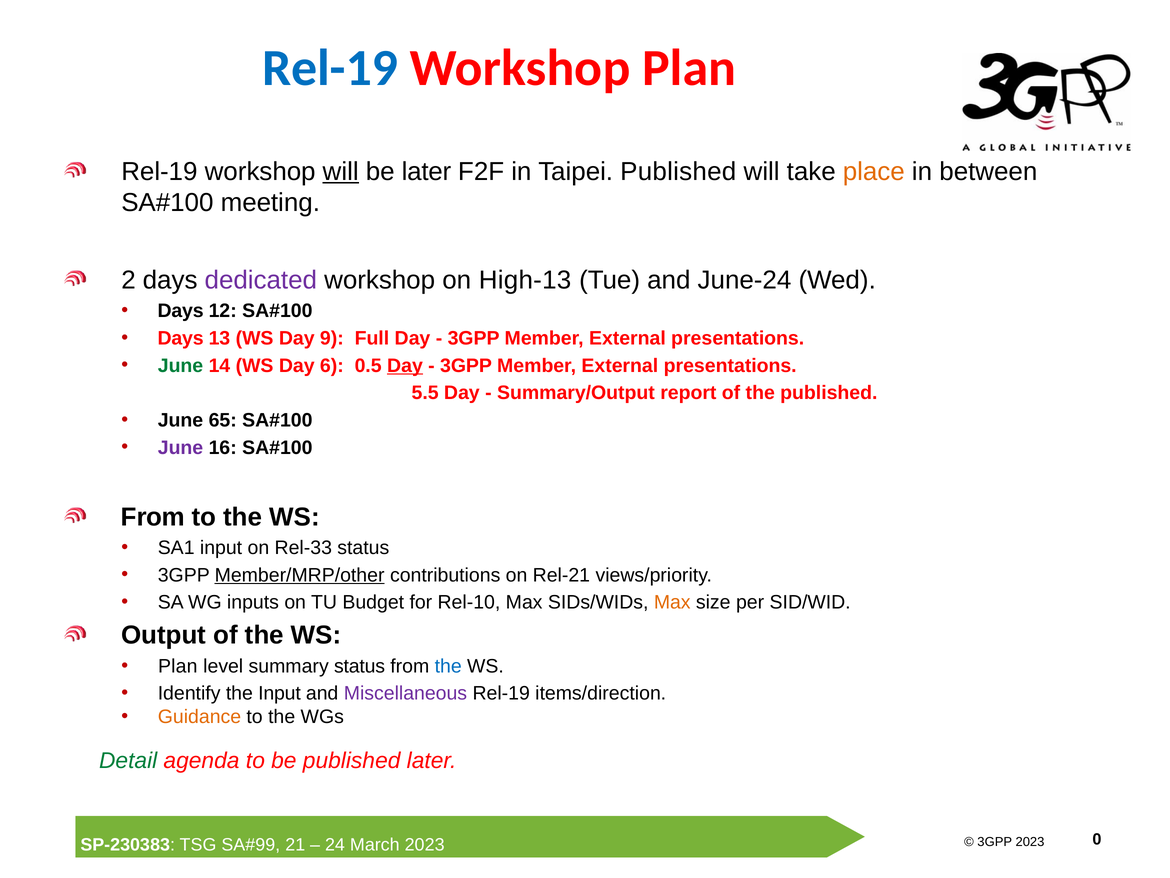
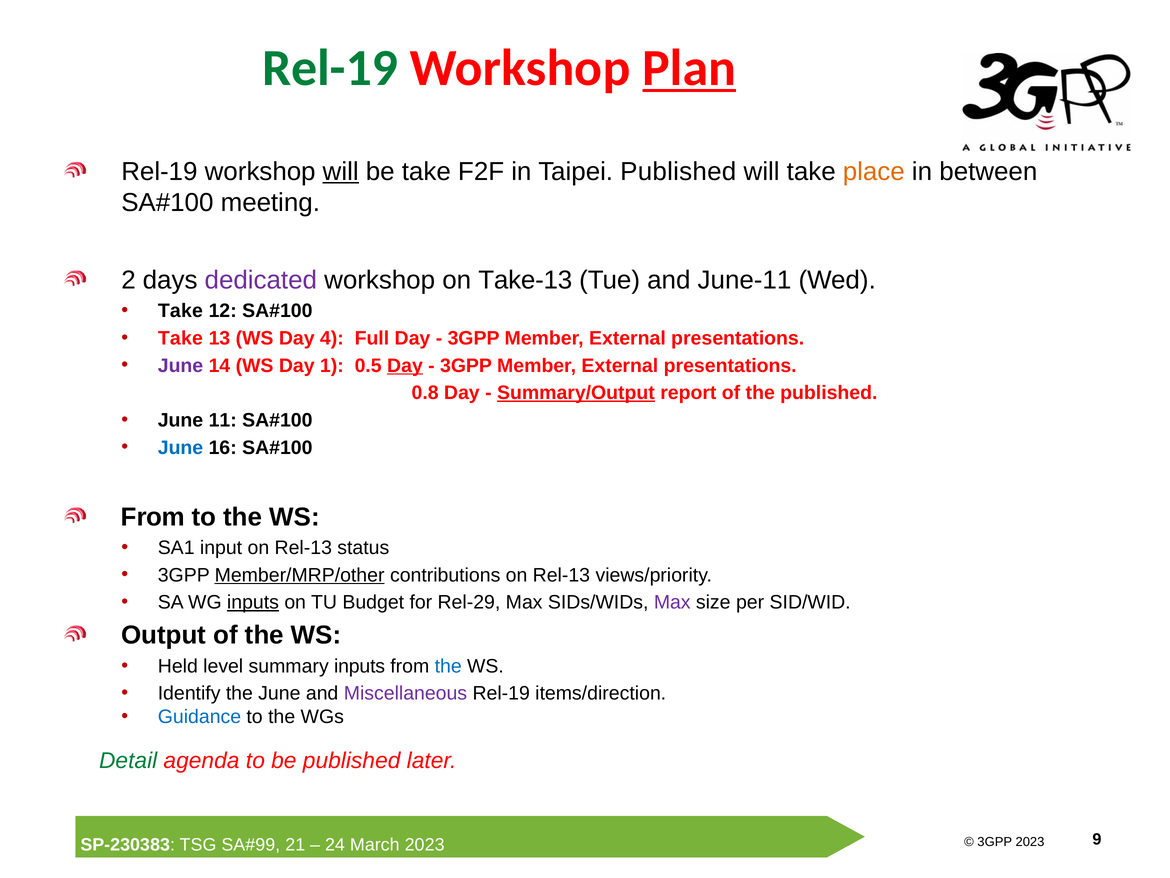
Rel-19 at (330, 68) colour: blue -> green
Plan at (689, 68) underline: none -> present
be later: later -> take
High-13: High-13 -> Take-13
June-24: June-24 -> June-11
Days at (181, 311): Days -> Take
Days at (181, 338): Days -> Take
9: 9 -> 4
June at (181, 365) colour: green -> purple
6: 6 -> 1
5.5: 5.5 -> 0.8
Summary/Output underline: none -> present
65: 65 -> 11
June at (181, 447) colour: purple -> blue
input on Rel-33: Rel-33 -> Rel-13
contributions on Rel-21: Rel-21 -> Rel-13
inputs at (253, 602) underline: none -> present
Rel-10: Rel-10 -> Rel-29
Max at (672, 602) colour: orange -> purple
Plan at (178, 666): Plan -> Held
summary status: status -> inputs
the Input: Input -> June
Guidance colour: orange -> blue
0: 0 -> 9
